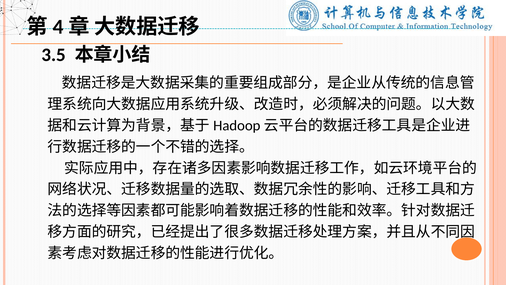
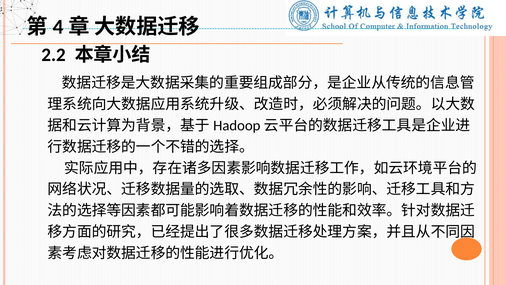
3.5: 3.5 -> 2.2
